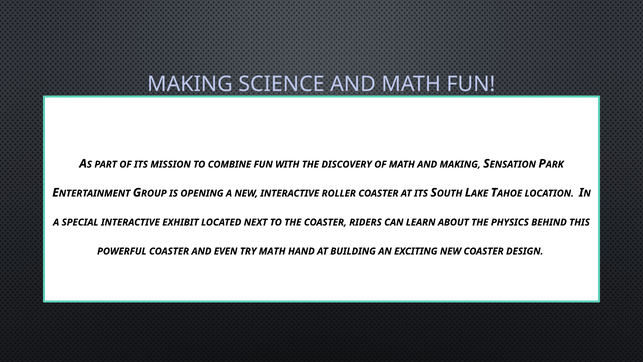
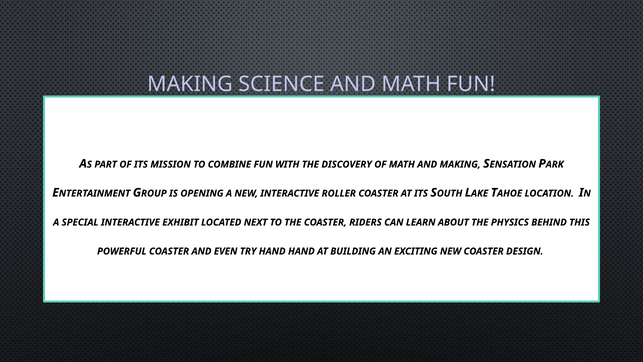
TRY MATH: MATH -> HAND
